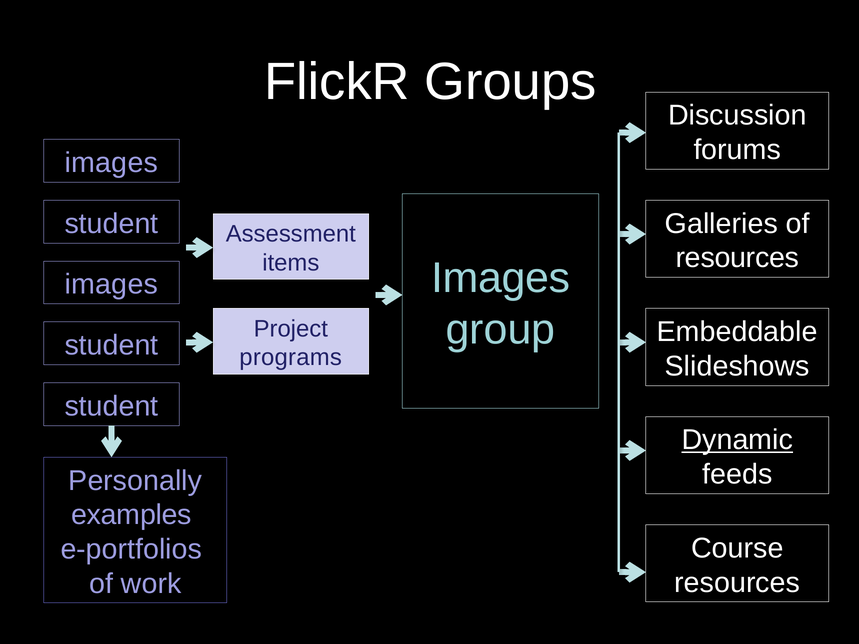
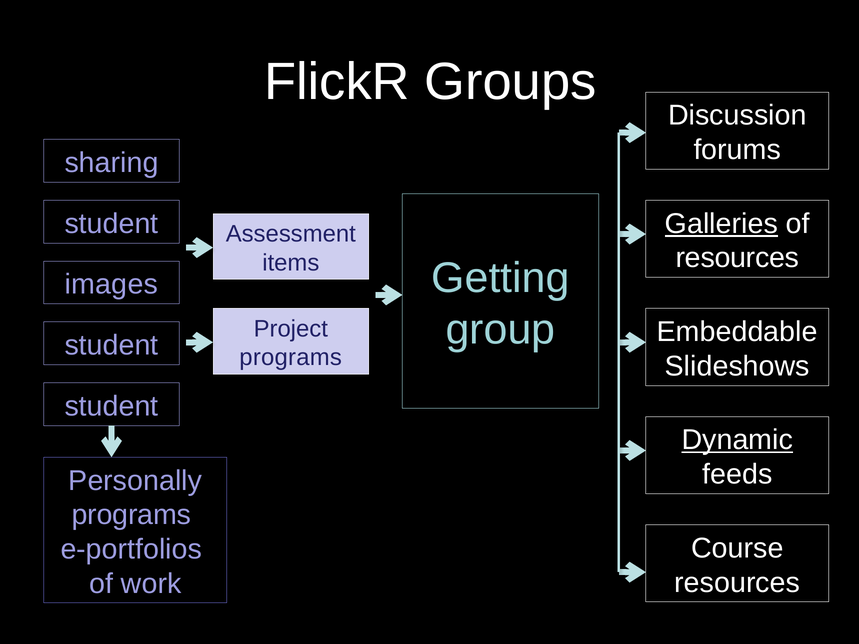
images at (111, 163): images -> sharing
Galleries underline: none -> present
Images at (501, 278): Images -> Getting
examples at (131, 515): examples -> programs
